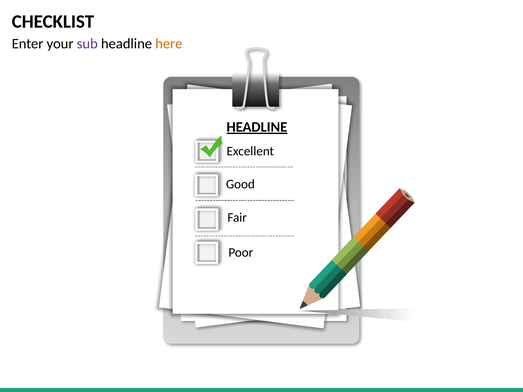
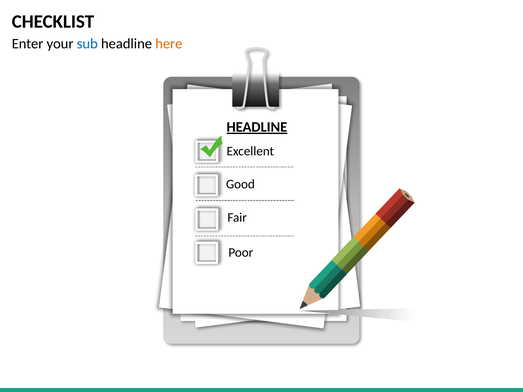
sub colour: purple -> blue
